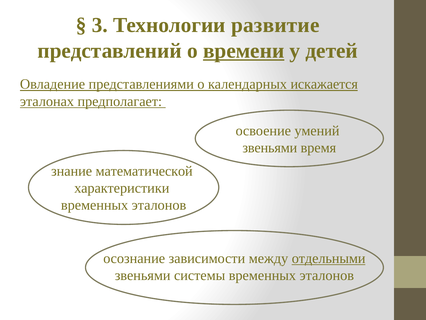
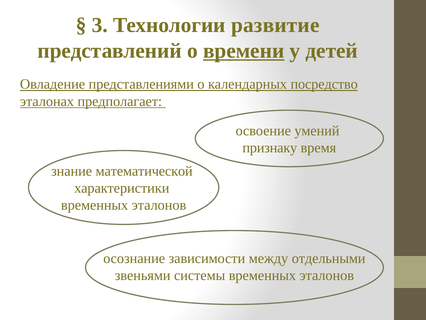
искажается: искажается -> посредство
звеньями at (270, 148): звеньями -> признаку
отдельными underline: present -> none
